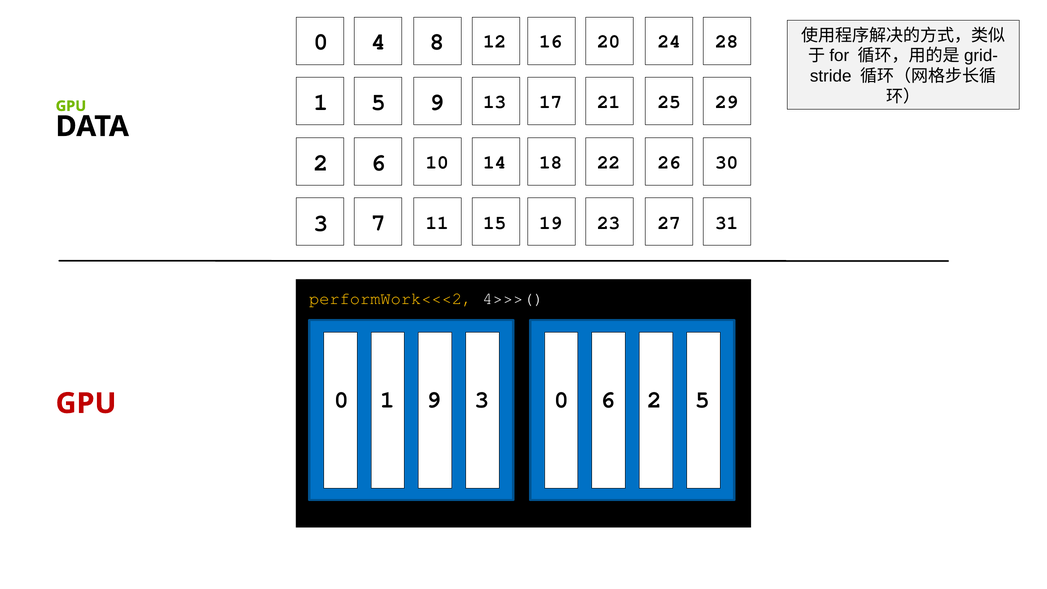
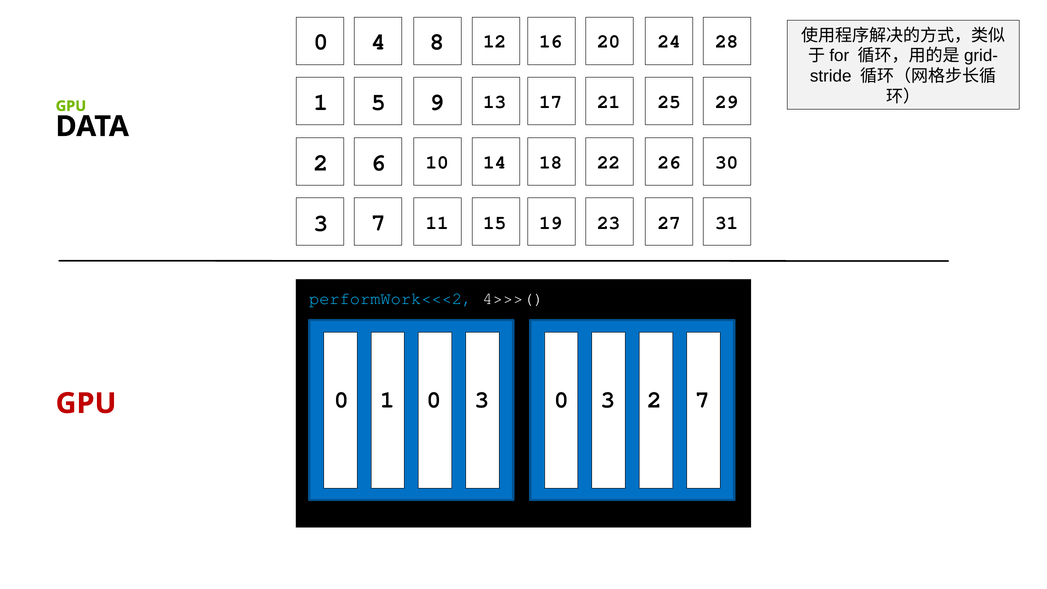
performWork<<<2 colour: yellow -> light blue
1 9: 9 -> 0
3 0 6: 6 -> 3
2 5: 5 -> 7
